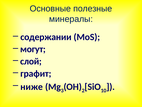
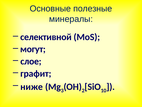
содержании: содержании -> селективной
слой: слой -> слое
